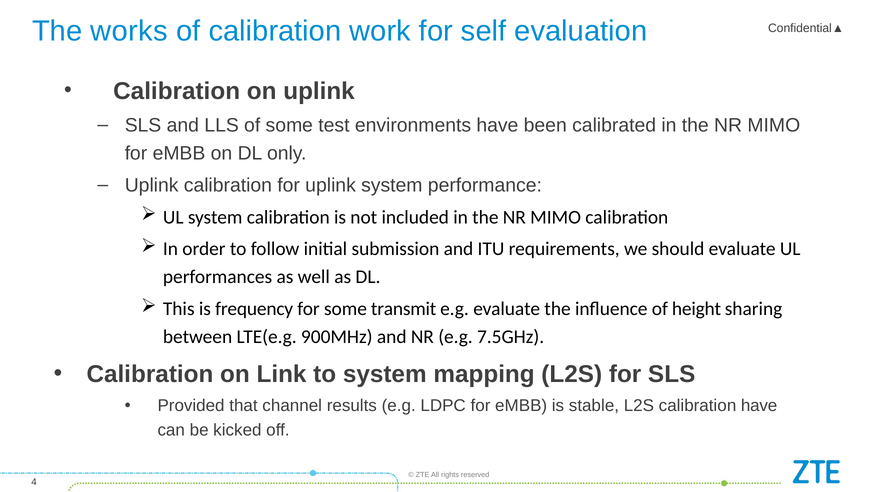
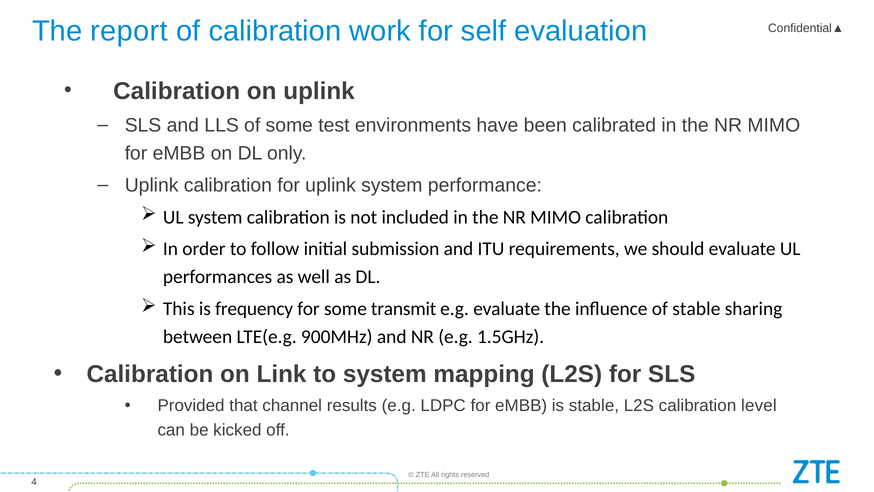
works: works -> report
of height: height -> stable
7.5GHz: 7.5GHz -> 1.5GHz
calibration have: have -> level
